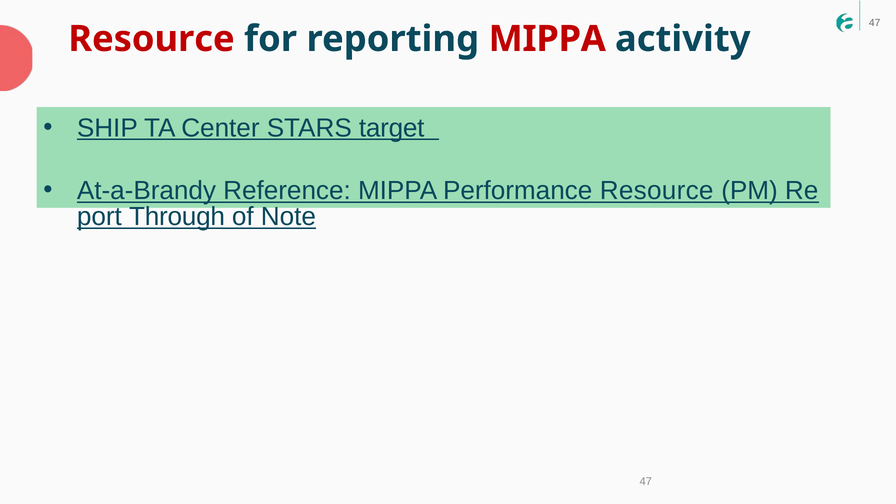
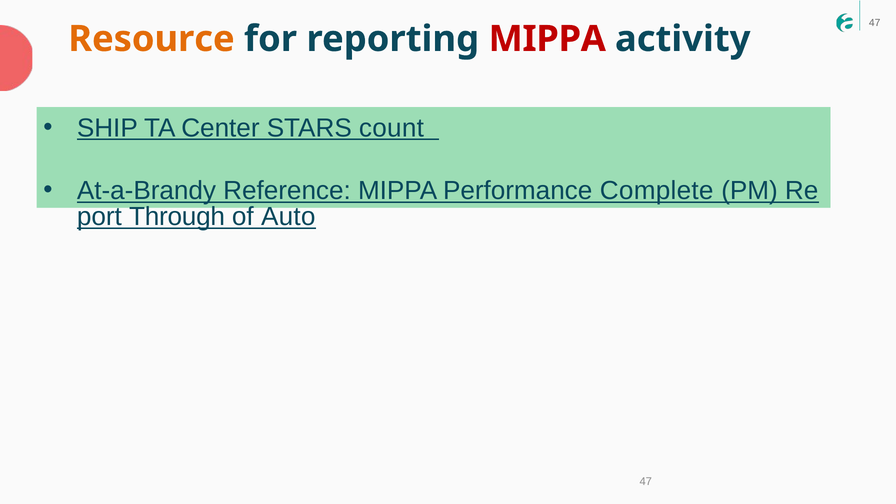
Resource at (151, 39) colour: red -> orange
target: target -> count
Performance Resource: Resource -> Complete
Note: Note -> Auto
